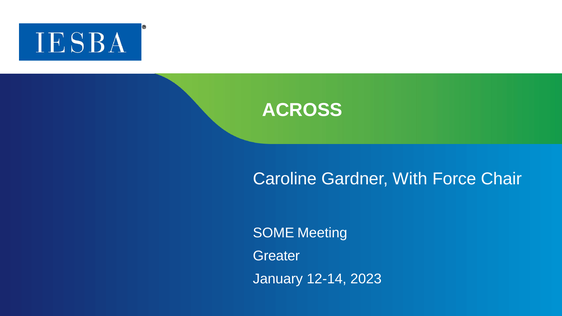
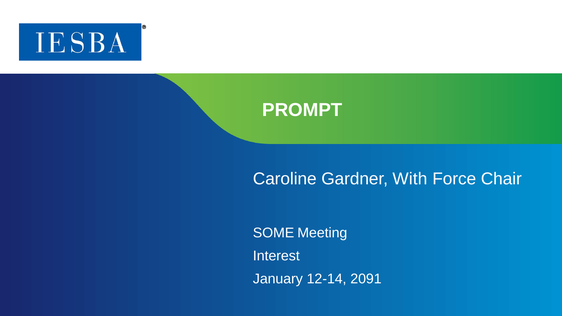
ACROSS: ACROSS -> PROMPT
Greater: Greater -> Interest
2023: 2023 -> 2091
